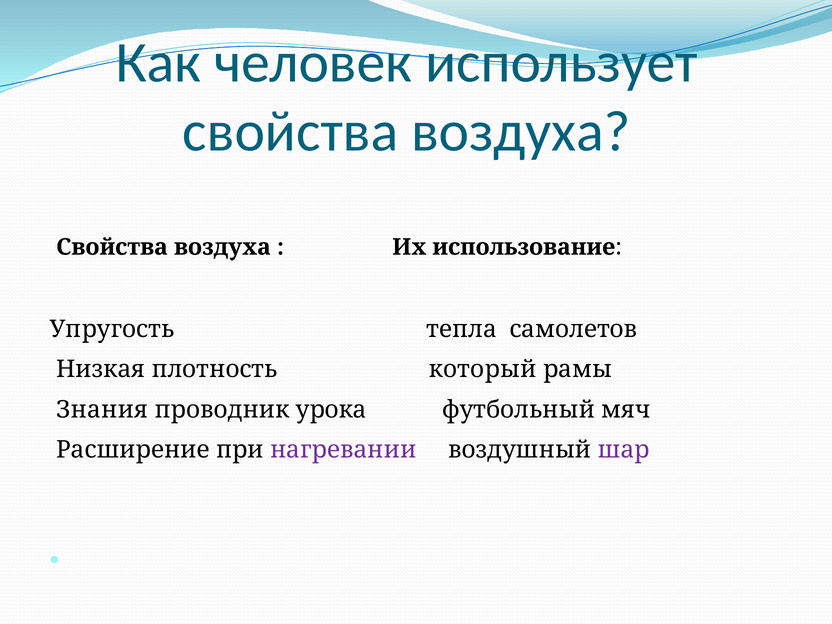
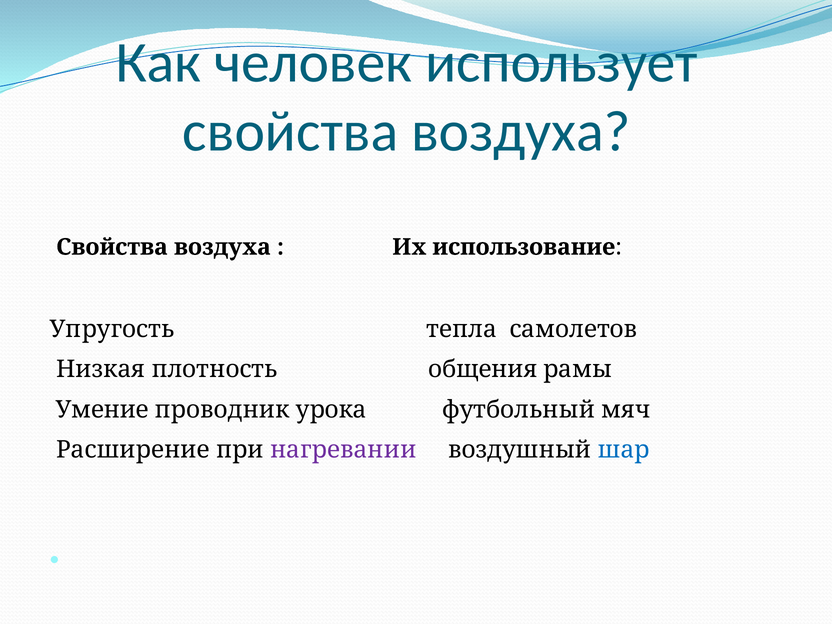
который: который -> общения
Знания: Знания -> Умение
шар colour: purple -> blue
